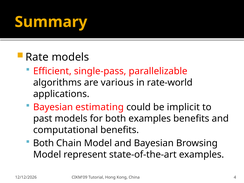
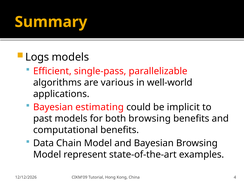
Rate: Rate -> Logs
rate-world: rate-world -> well-world
both examples: examples -> browsing
Both at (43, 143): Both -> Data
